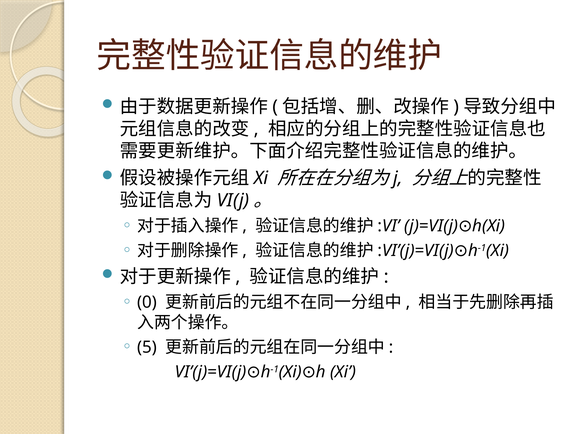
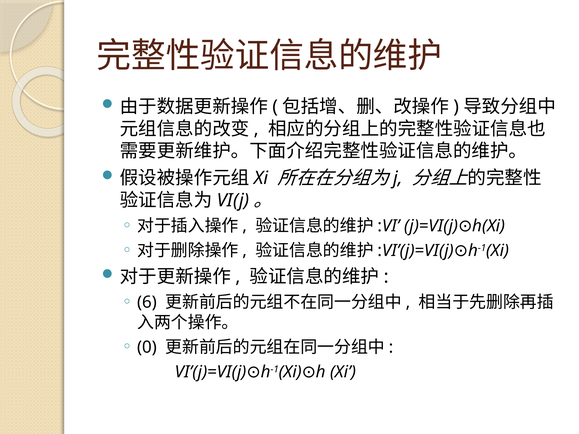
0: 0 -> 6
5: 5 -> 0
